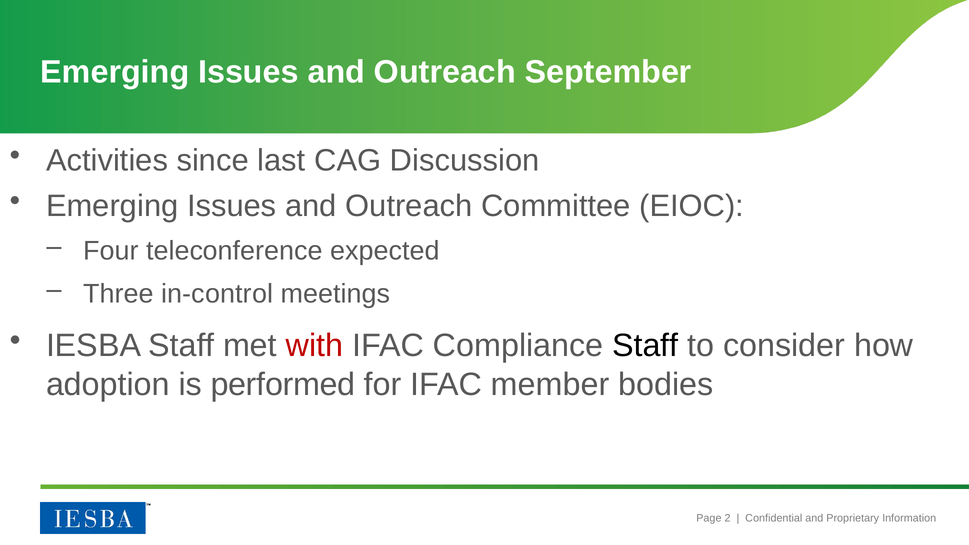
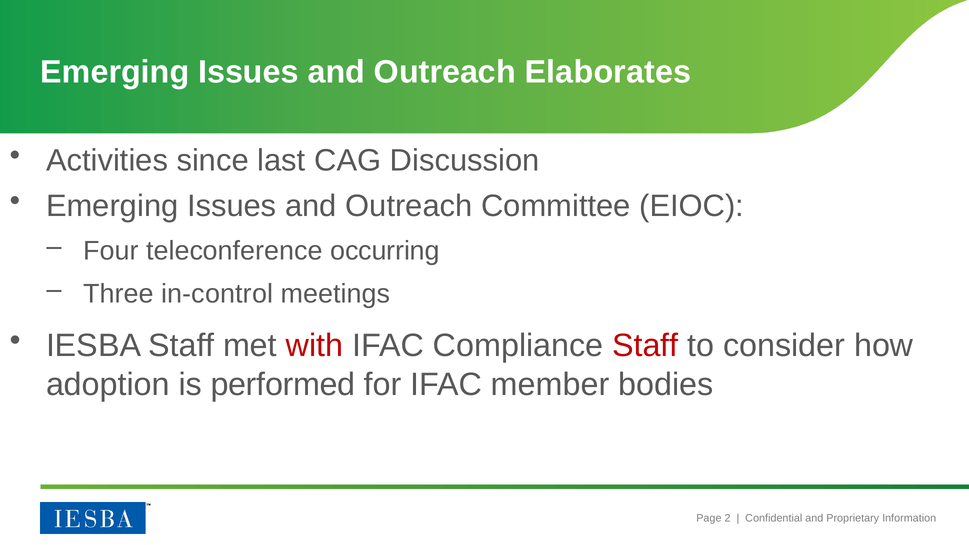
September: September -> Elaborates
expected: expected -> occurring
Staff at (645, 346) colour: black -> red
